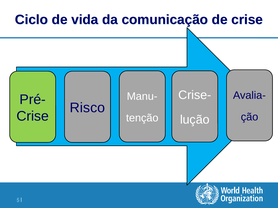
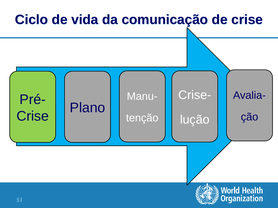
Risco: Risco -> Plano
